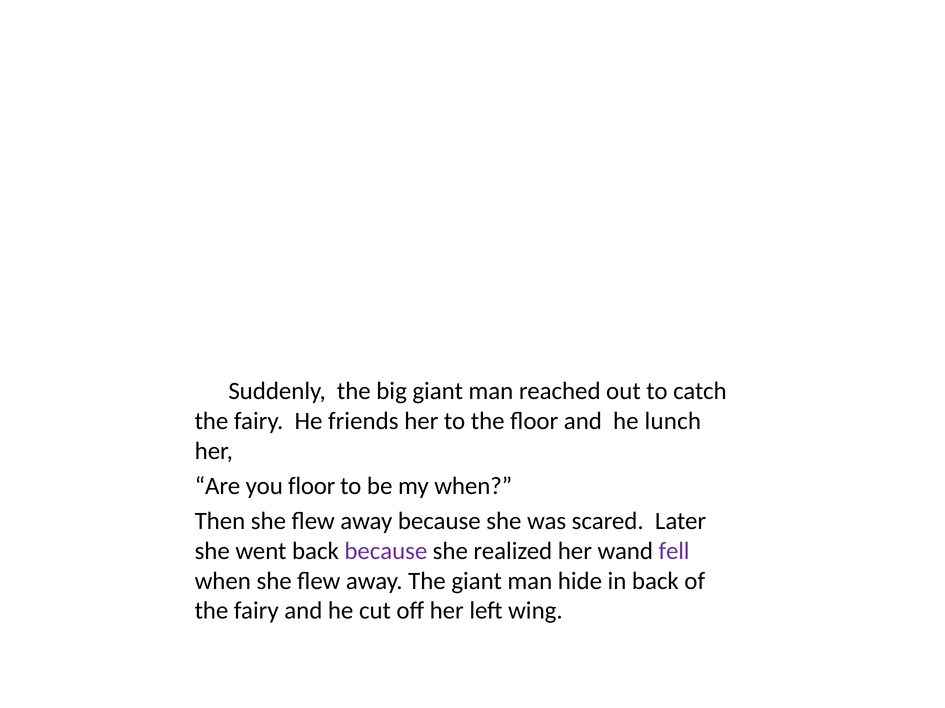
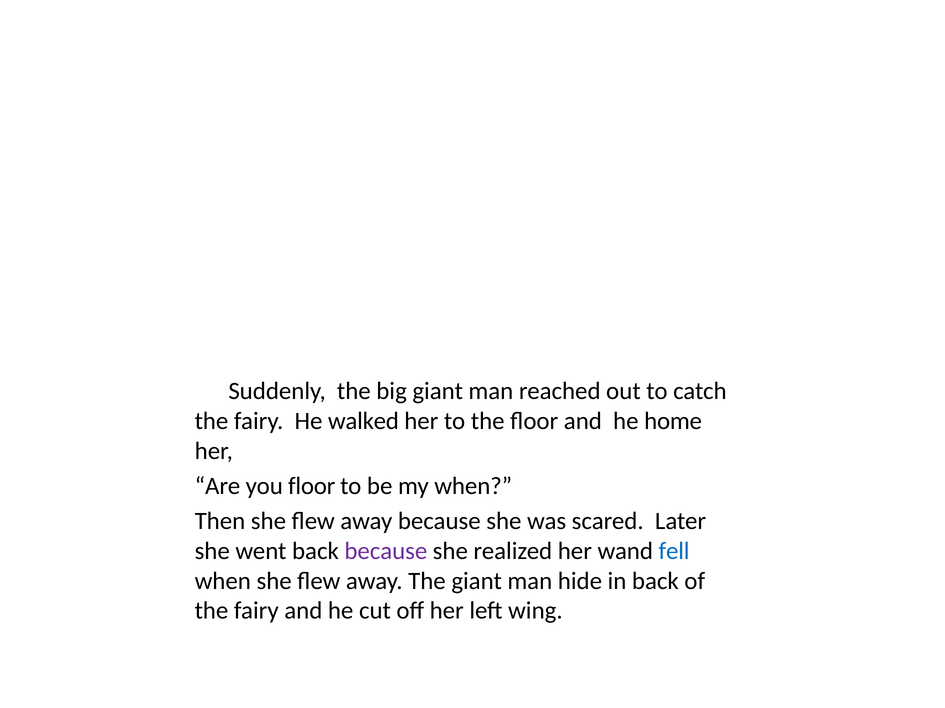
friends: friends -> walked
lunch: lunch -> home
fell colour: purple -> blue
